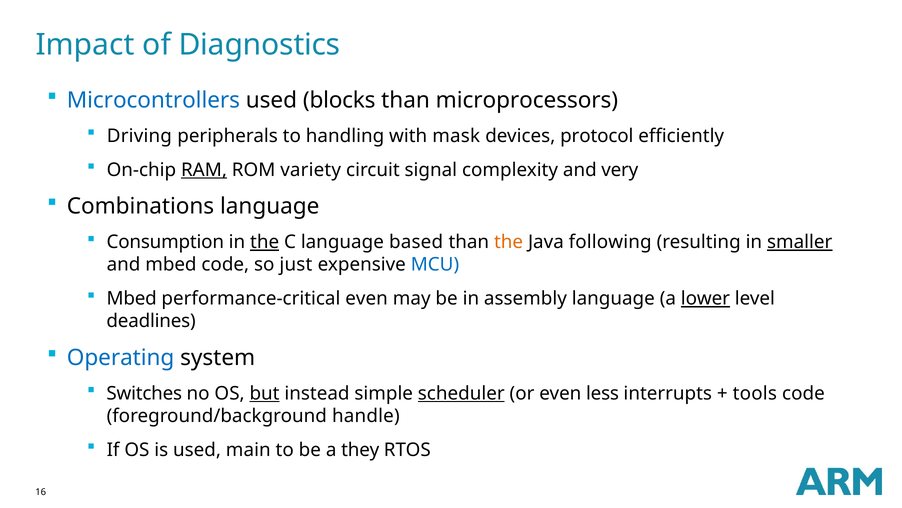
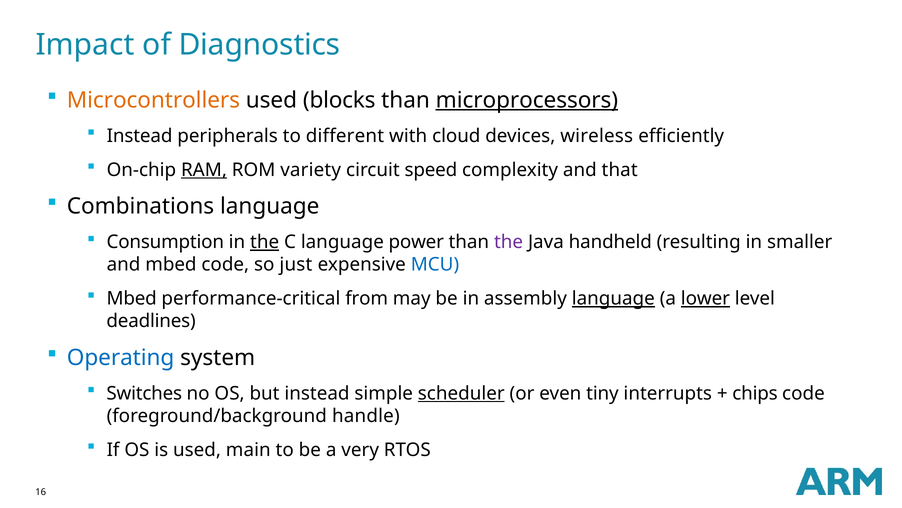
Microcontrollers colour: blue -> orange
microprocessors underline: none -> present
Driving at (139, 136): Driving -> Instead
handling: handling -> different
mask: mask -> cloud
protocol: protocol -> wireless
signal: signal -> speed
very: very -> that
based: based -> power
the at (509, 242) colour: orange -> purple
following: following -> handheld
smaller underline: present -> none
performance-critical even: even -> from
language at (613, 298) underline: none -> present
but underline: present -> none
less: less -> tiny
tools: tools -> chips
they: they -> very
